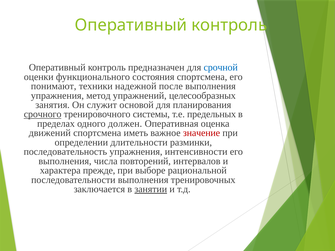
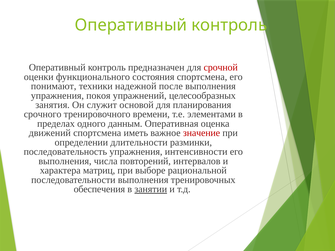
срочной colour: blue -> red
метод: метод -> покоя
срочного underline: present -> none
системы: системы -> времени
предельных: предельных -> элементами
должен: должен -> данным
прежде: прежде -> матриц
заключается: заключается -> обеспечения
